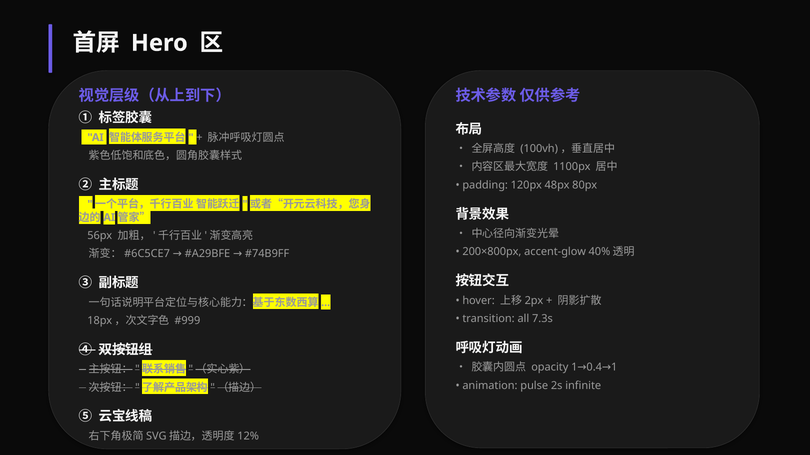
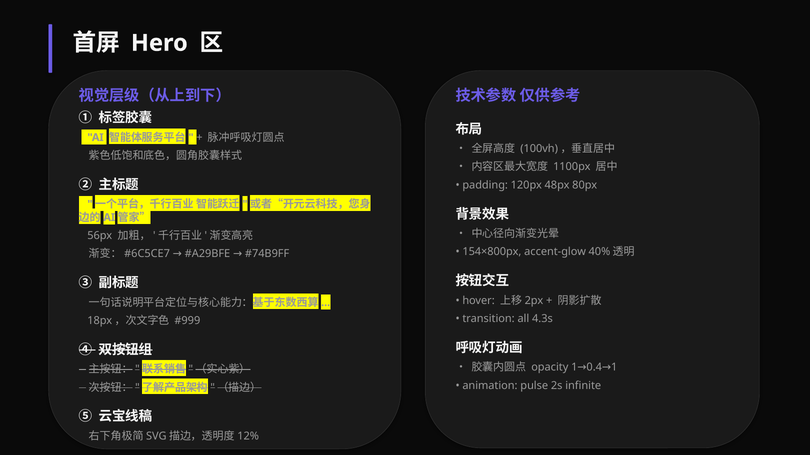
200×800px: 200×800px -> 154×800px
7.3s: 7.3s -> 4.3s
